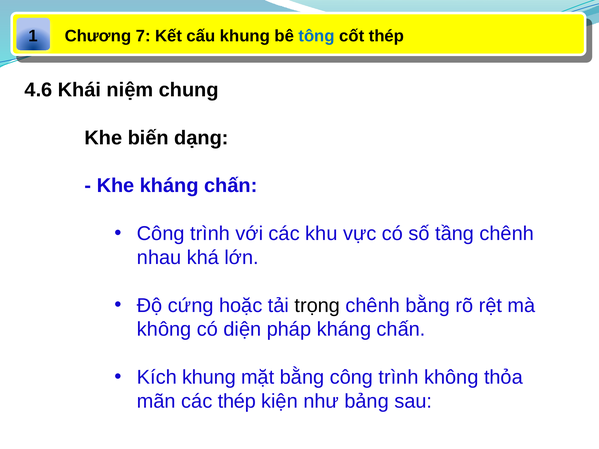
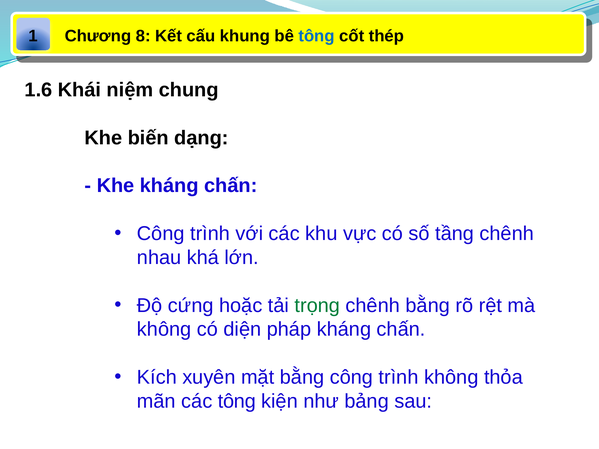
7: 7 -> 8
4.6: 4.6 -> 1.6
trọng colour: black -> green
Kích khung: khung -> xuyên
các thép: thép -> tông
